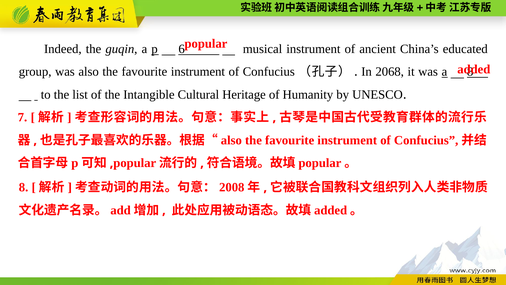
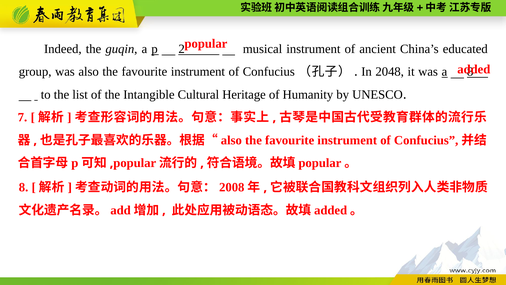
6: 6 -> 2
2068: 2068 -> 2048
